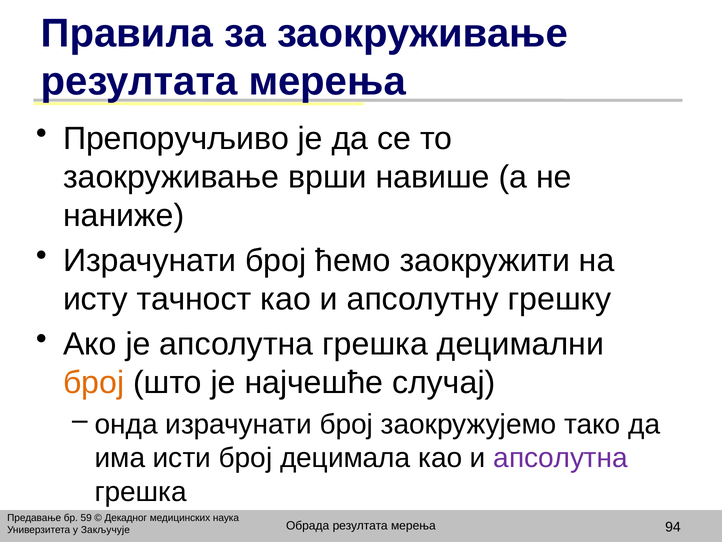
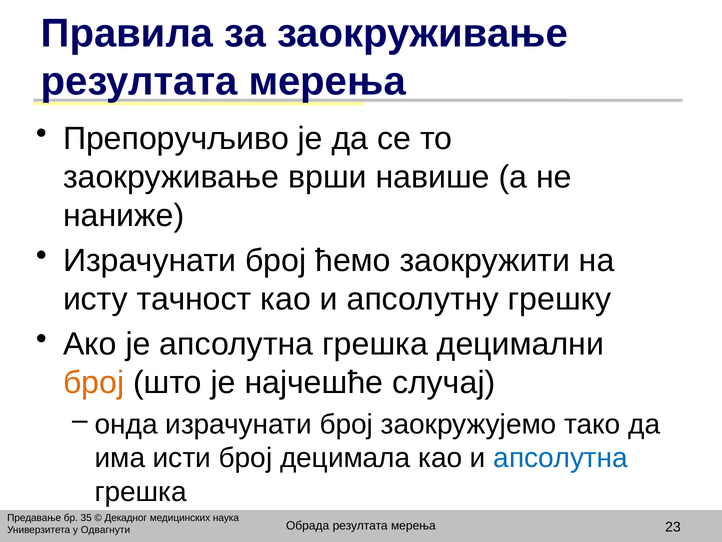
апсолутна at (561, 458) colour: purple -> blue
59: 59 -> 35
94: 94 -> 23
Закључује: Закључује -> Одвагнути
